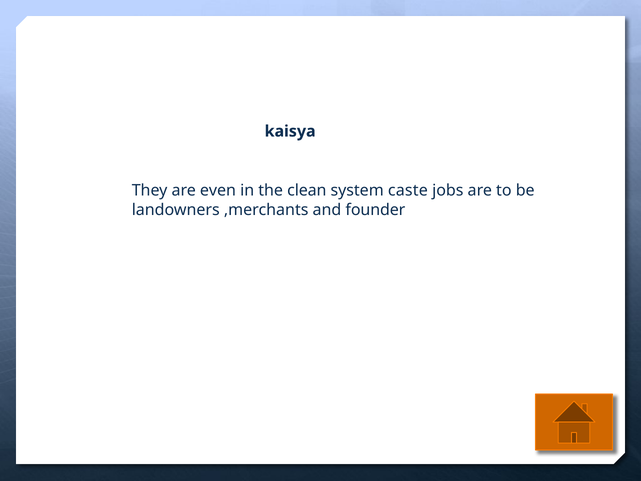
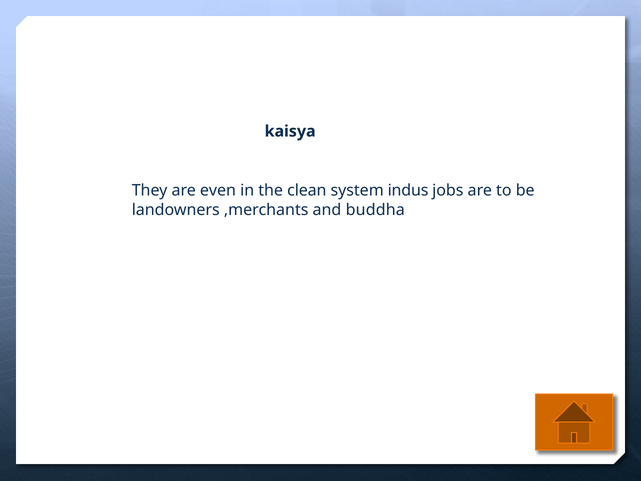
caste: caste -> indus
founder: founder -> buddha
